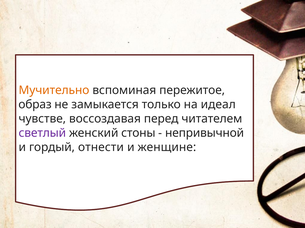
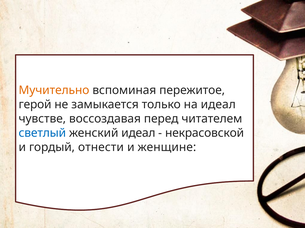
образ: образ -> герой
светлый colour: purple -> blue
женский стоны: стоны -> идеал
непривычной: непривычной -> некрасовской
